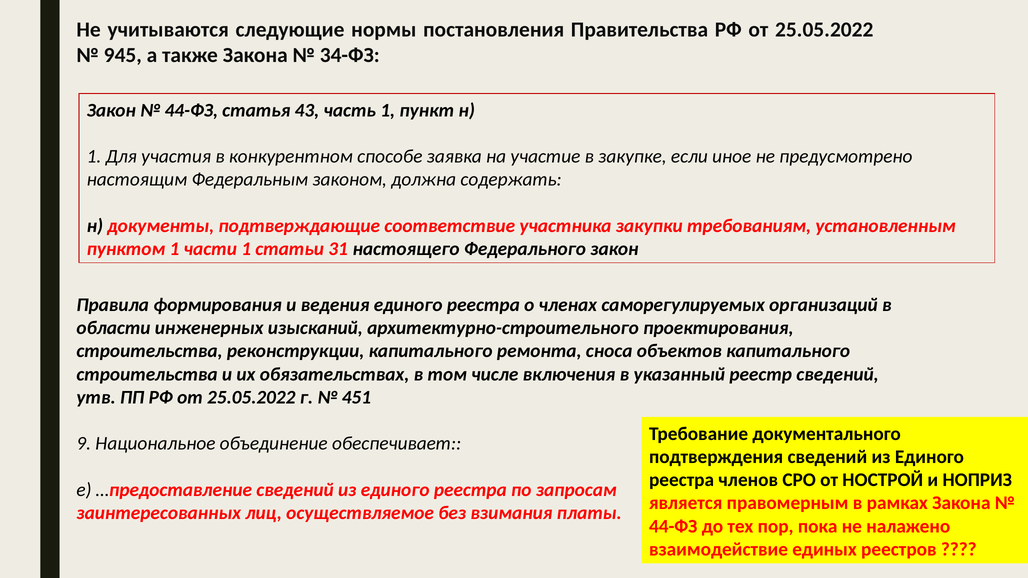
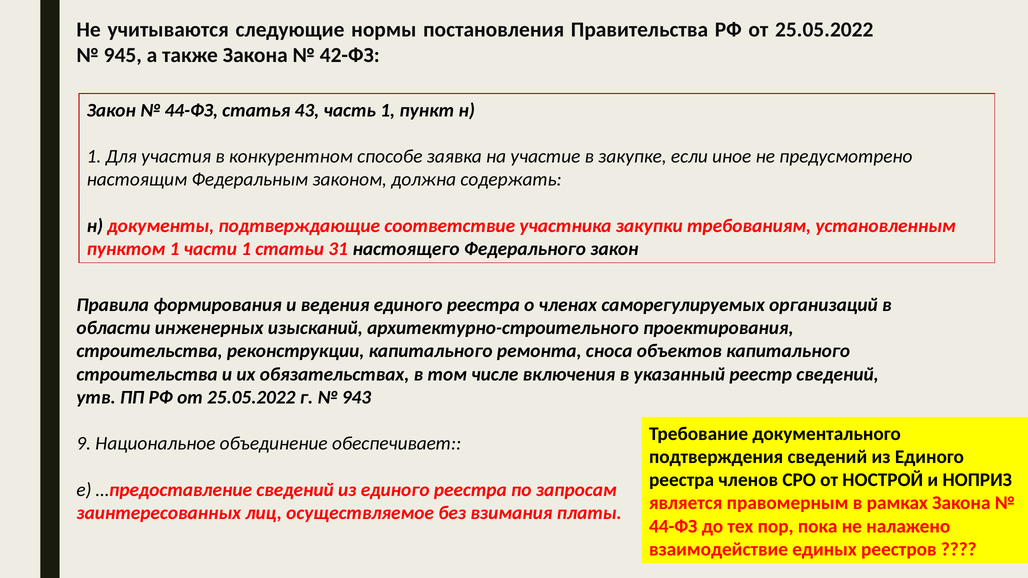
34-ФЗ: 34-ФЗ -> 42-ФЗ
451: 451 -> 943
